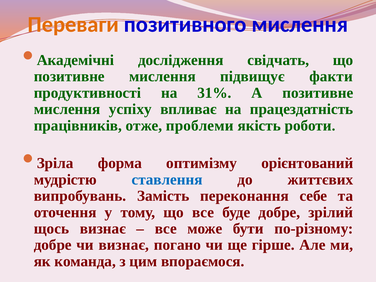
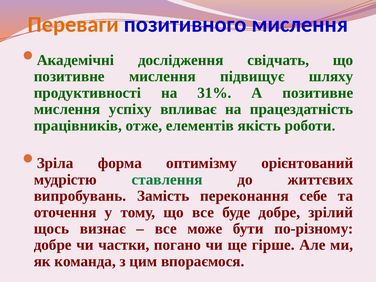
факти: факти -> шляху
проблеми: проблеми -> елементів
ставлення colour: blue -> green
чи визнає: визнає -> частки
